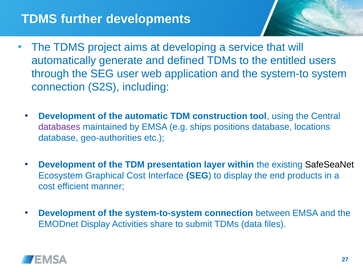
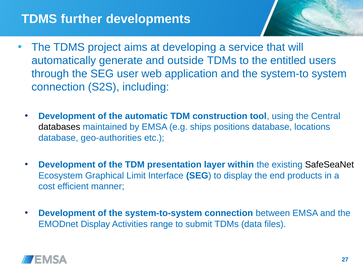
defined: defined -> outside
databases colour: purple -> black
Graphical Cost: Cost -> Limit
share: share -> range
